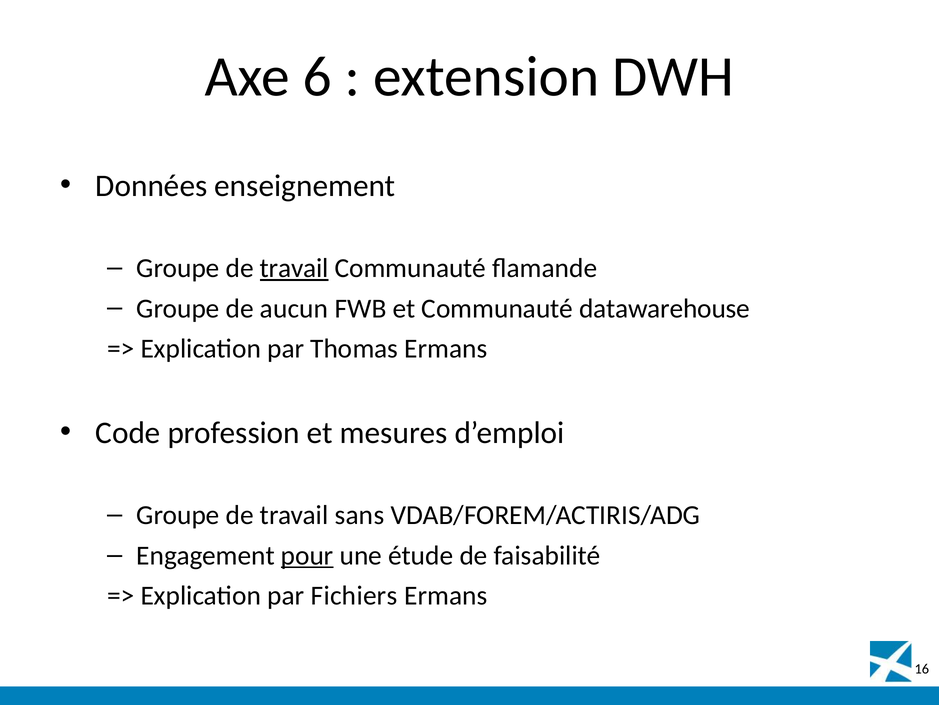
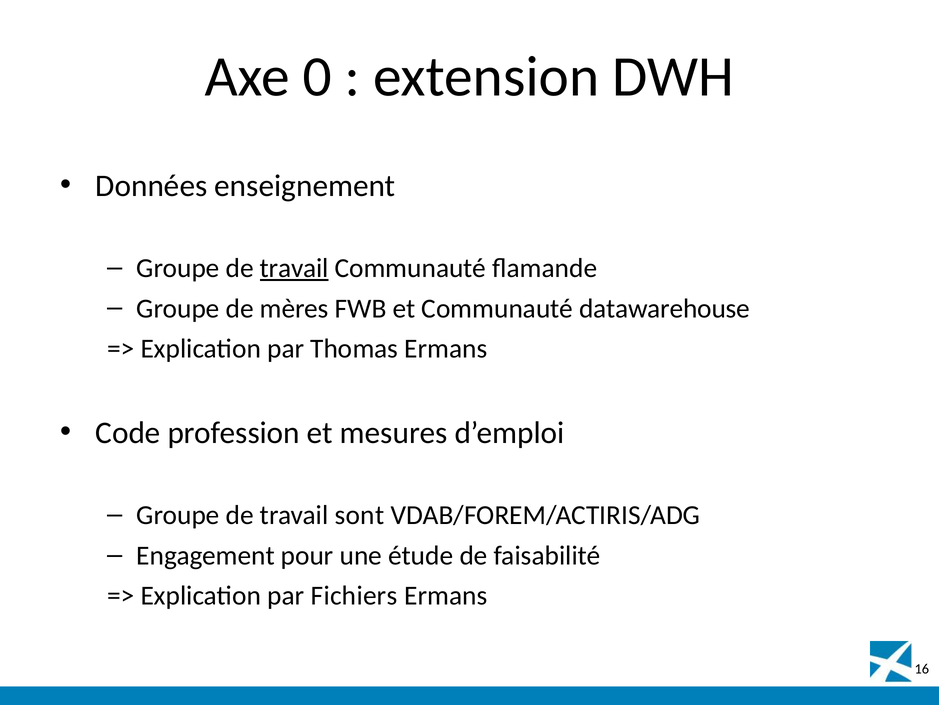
6: 6 -> 0
aucun: aucun -> mères
sans: sans -> sont
pour underline: present -> none
